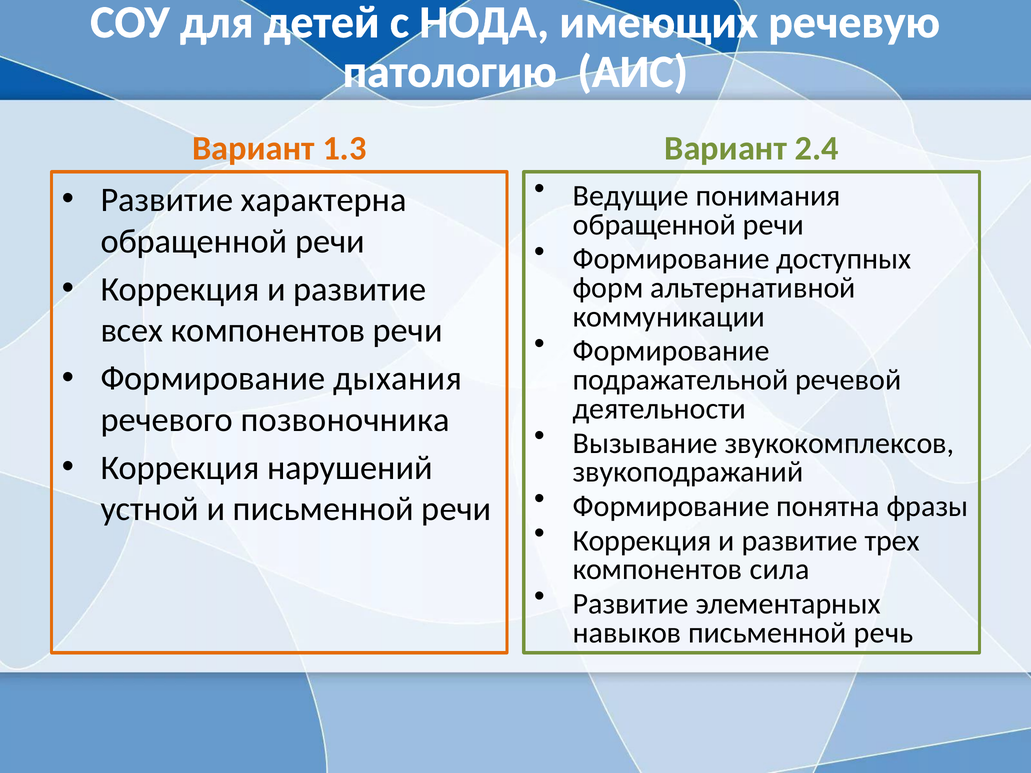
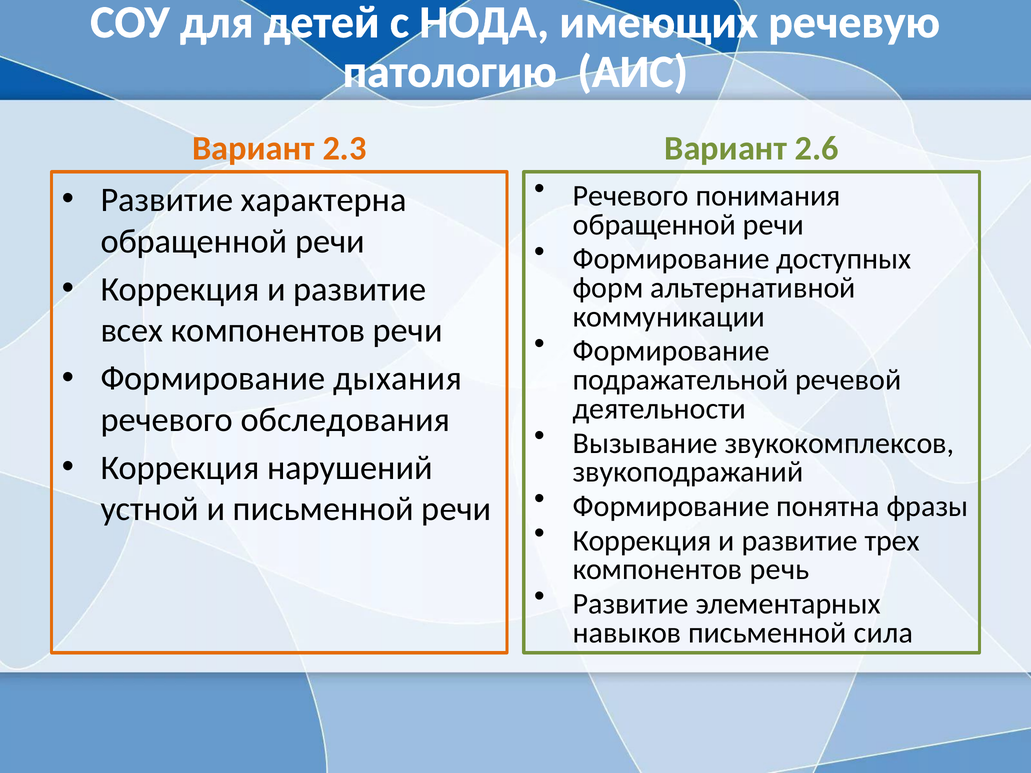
1.3: 1.3 -> 2.3
2.4: 2.4 -> 2.6
Ведущие at (631, 196): Ведущие -> Речевого
позвоночника: позвоночника -> обследования
сила: сила -> речь
речь: речь -> сила
